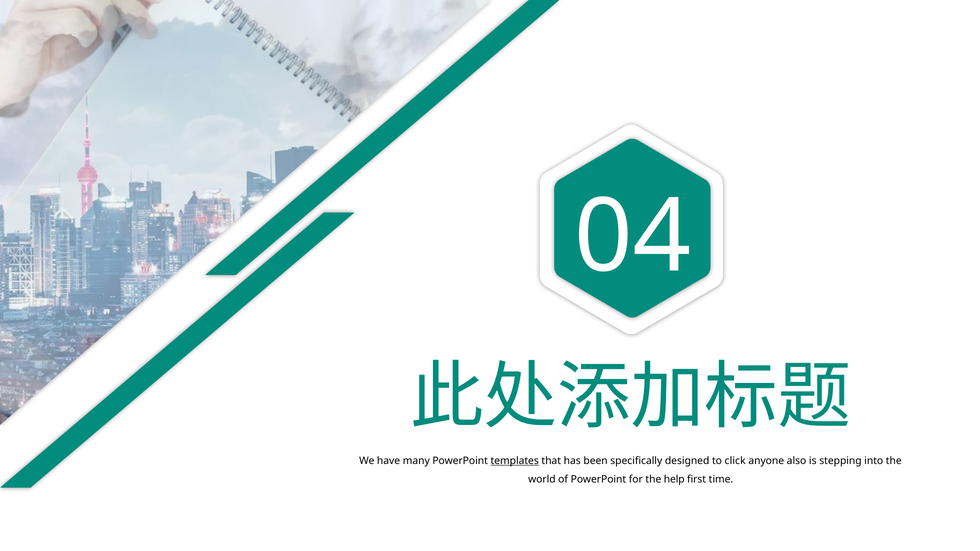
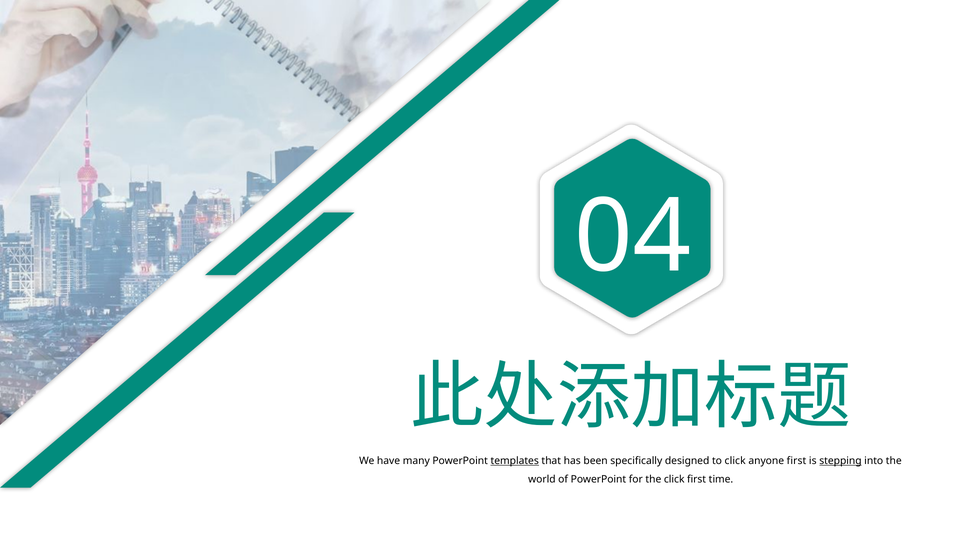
anyone also: also -> first
stepping underline: none -> present
the help: help -> click
